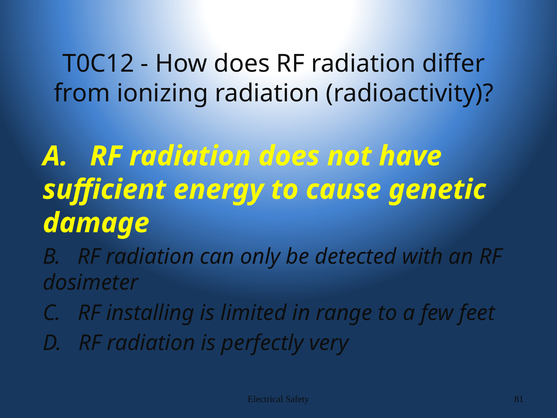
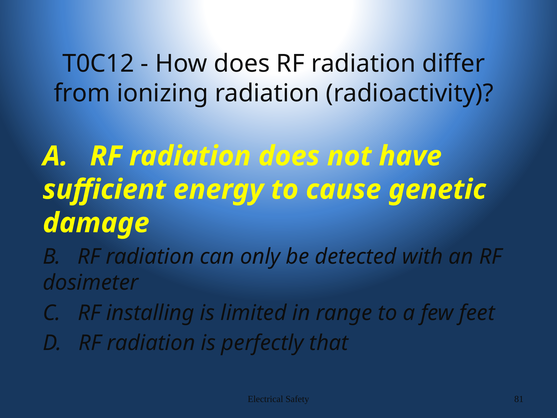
very: very -> that
